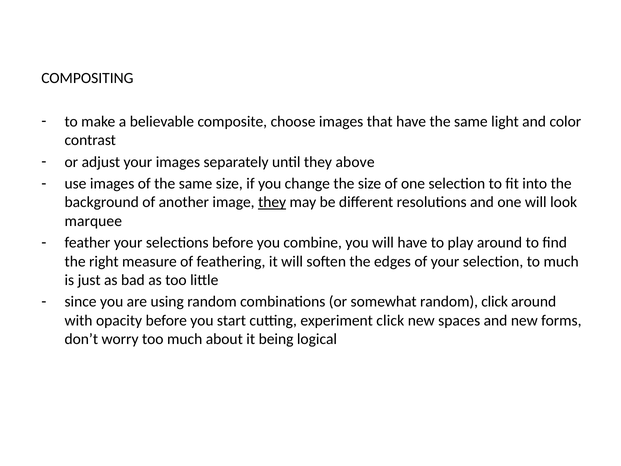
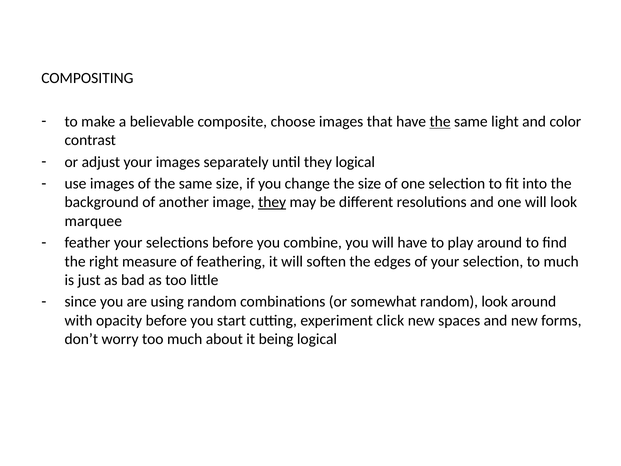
the at (440, 122) underline: none -> present
they above: above -> logical
random click: click -> look
